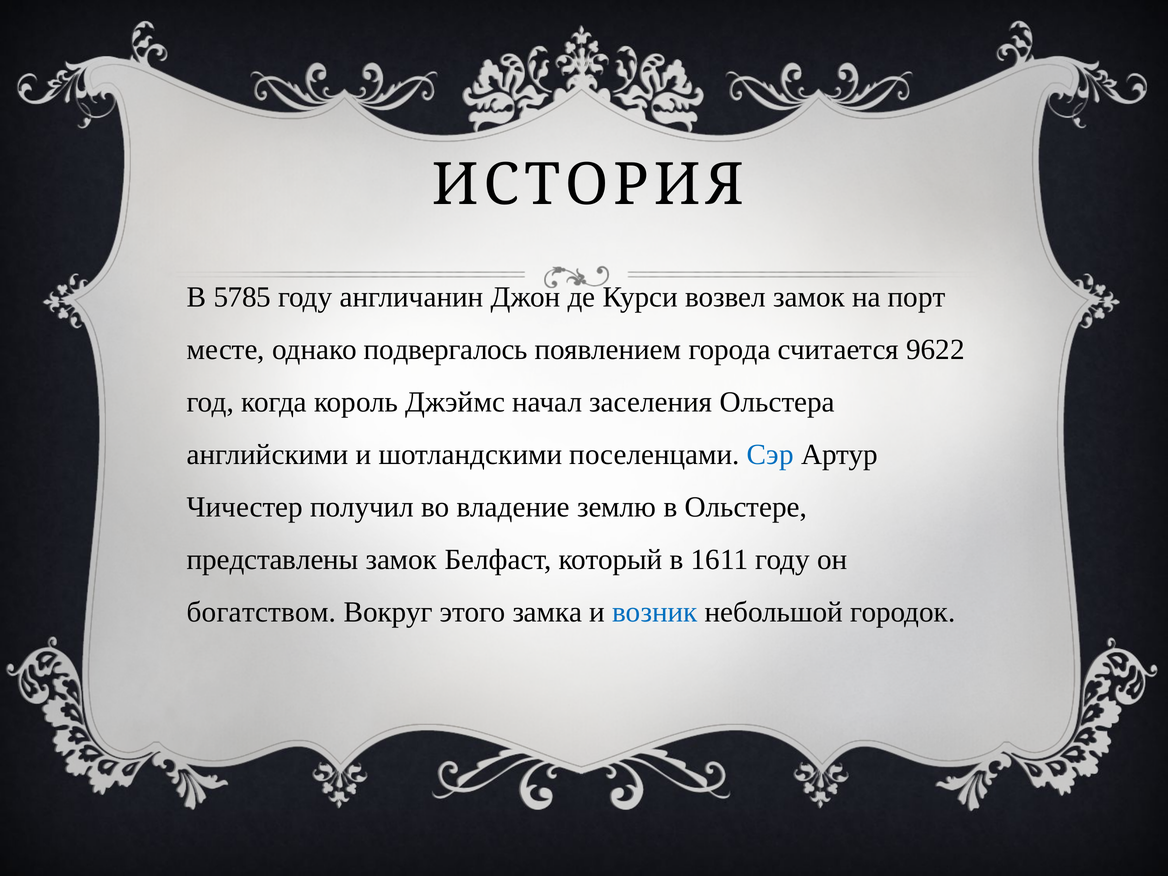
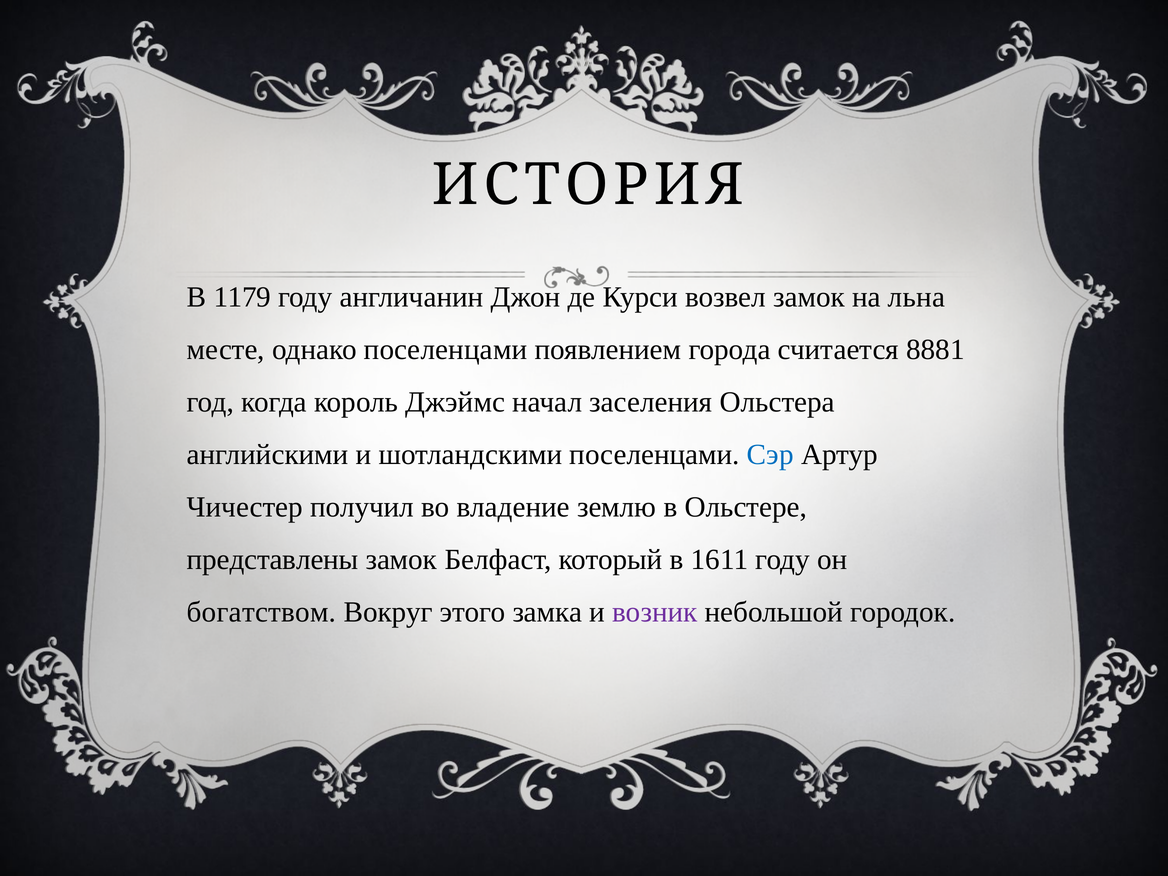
5785: 5785 -> 1179
порт: порт -> льна
однако подвергалось: подвергалось -> поселенцами
9622: 9622 -> 8881
возник colour: blue -> purple
